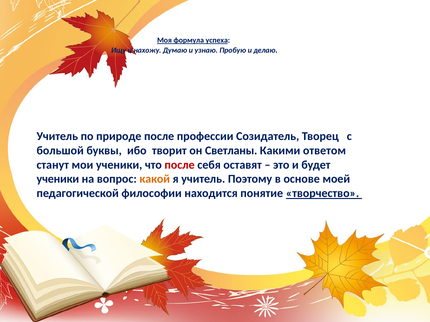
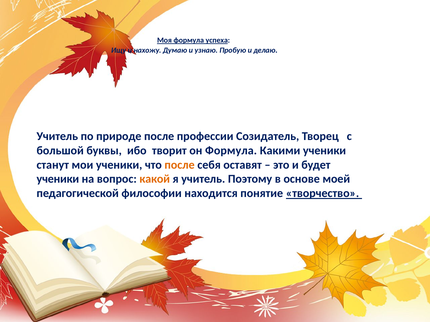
он Светланы: Светланы -> Формула
Какими ответом: ответом -> ученики
после at (180, 165) colour: red -> orange
